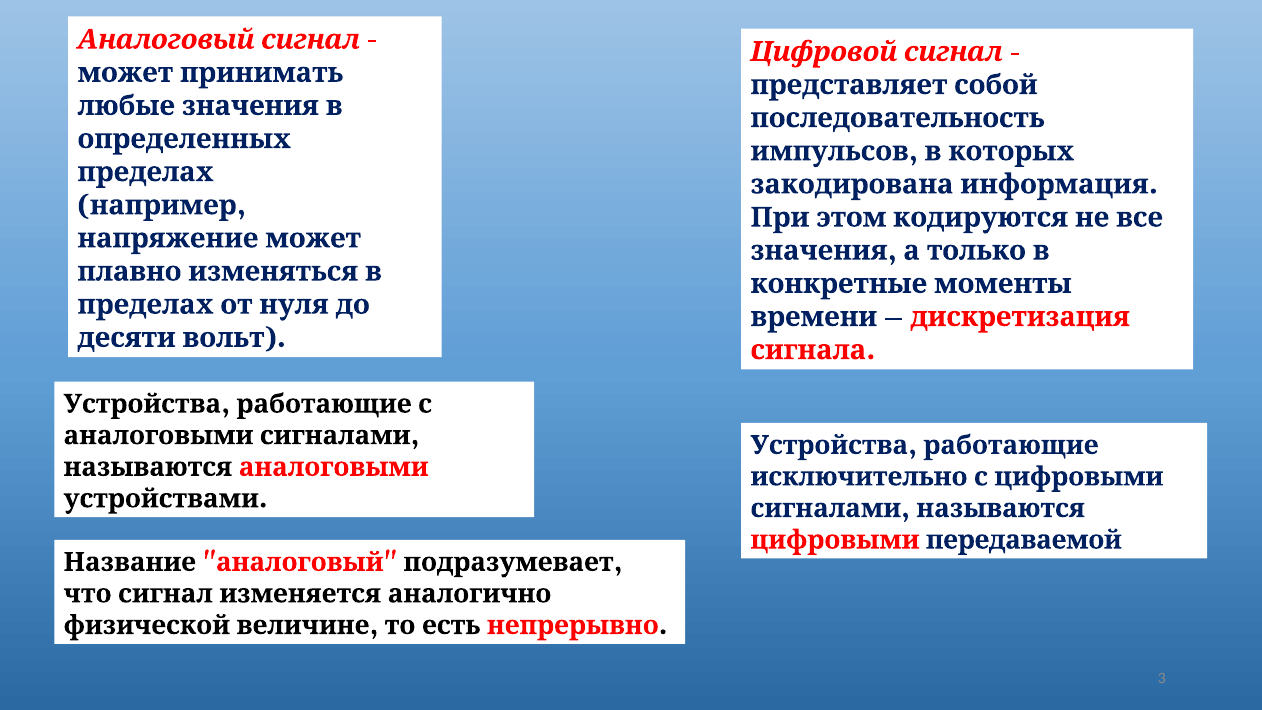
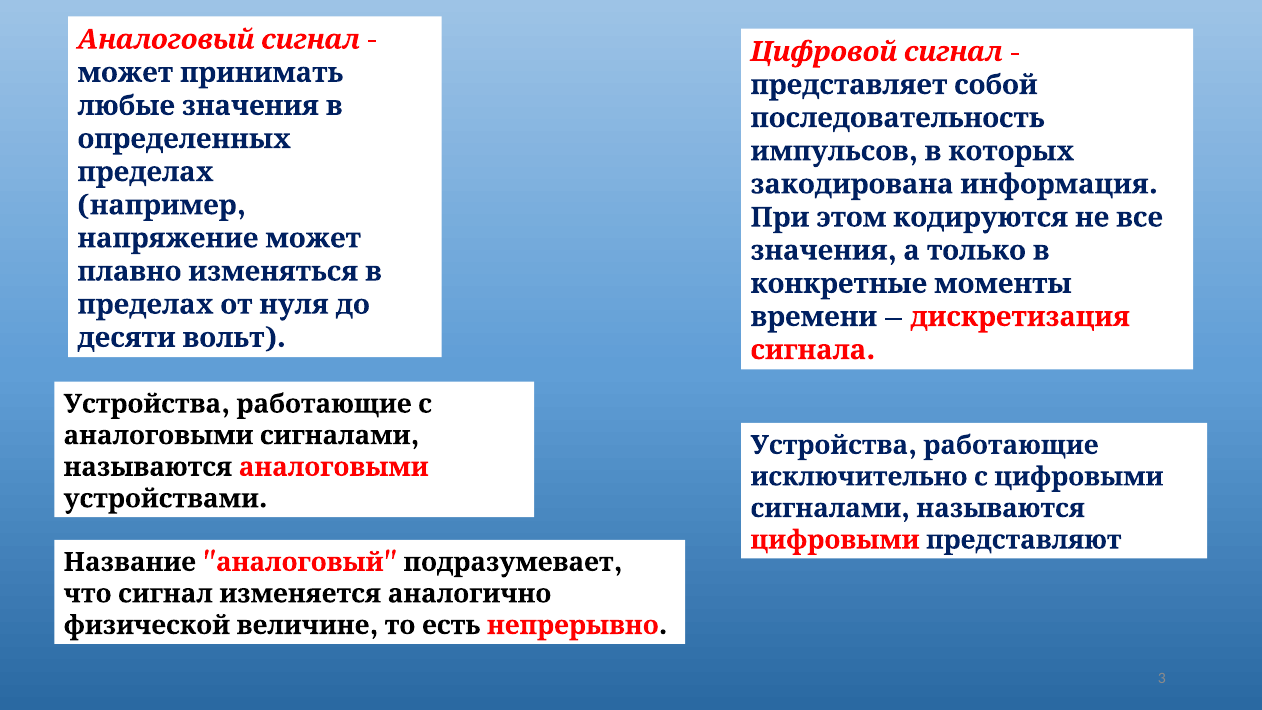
передаваемой: передаваемой -> представляют
